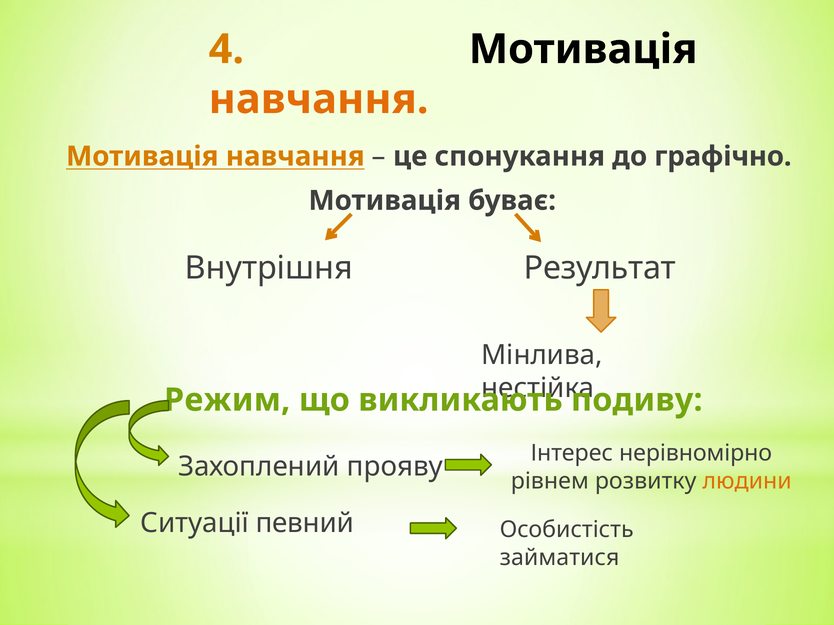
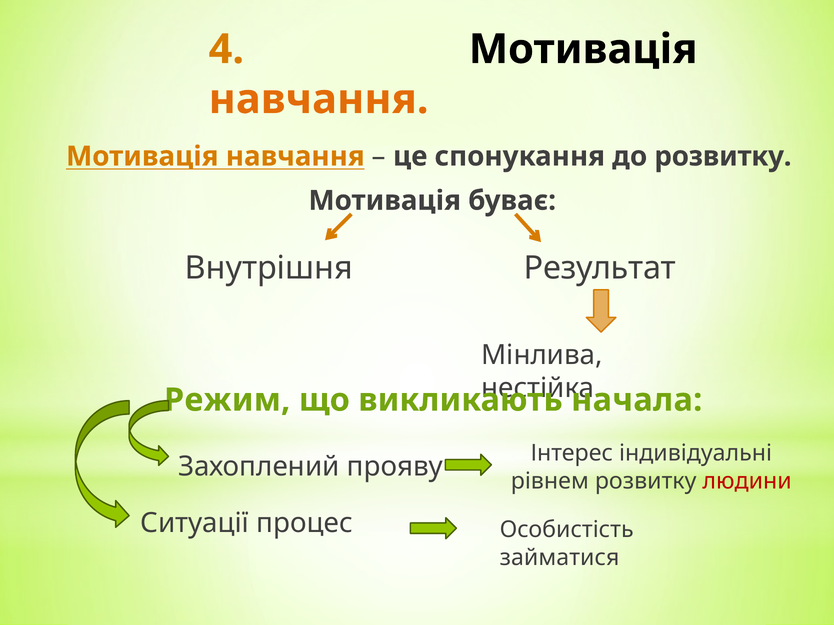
до графічно: графічно -> розвитку
подиву: подиву -> начала
нерівномірно: нерівномірно -> індивідуальні
людини colour: orange -> red
певний: певний -> процес
